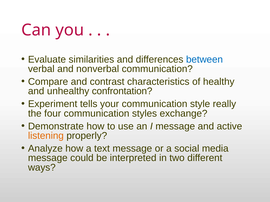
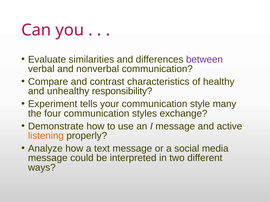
between colour: blue -> purple
confrontation: confrontation -> responsibility
really: really -> many
